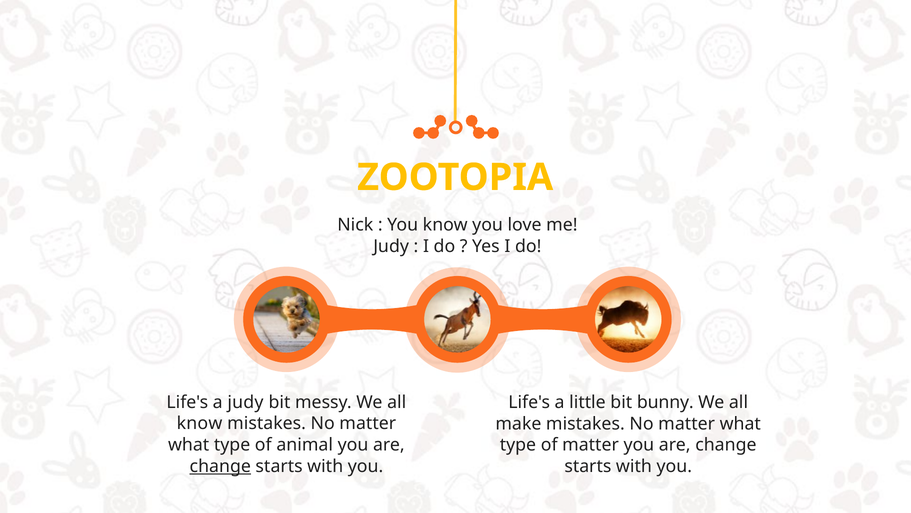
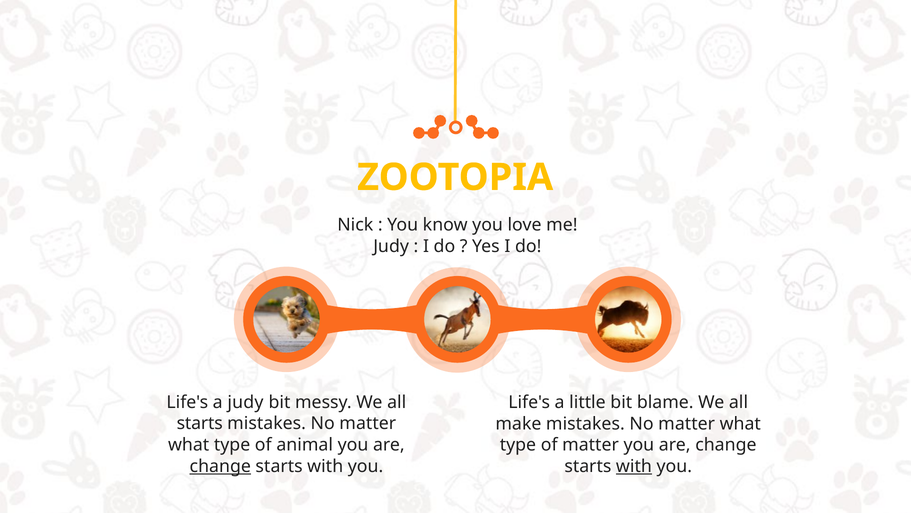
bunny: bunny -> blame
know at (200, 423): know -> starts
with at (634, 466) underline: none -> present
